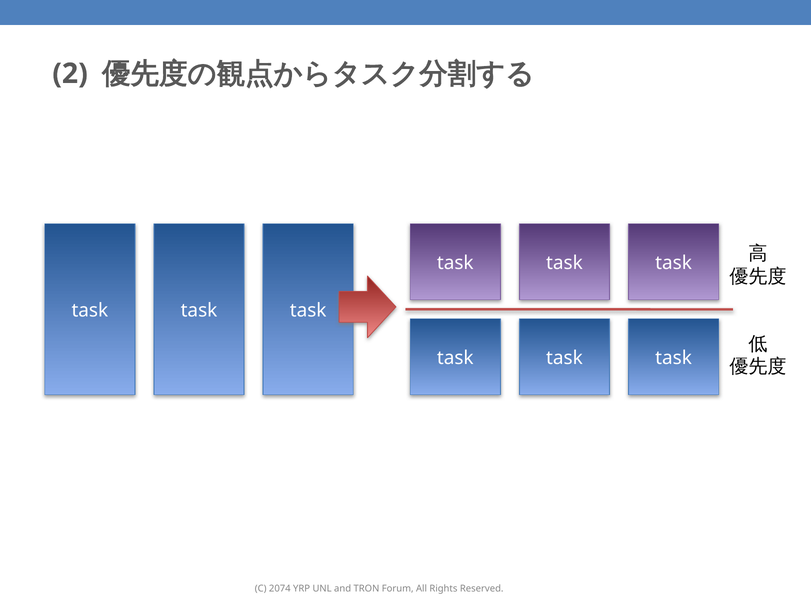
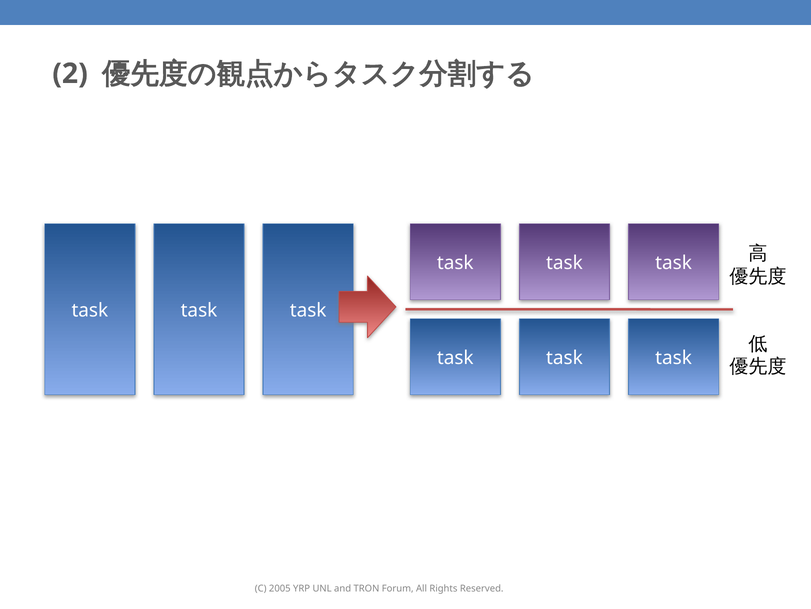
2074: 2074 -> 2005
